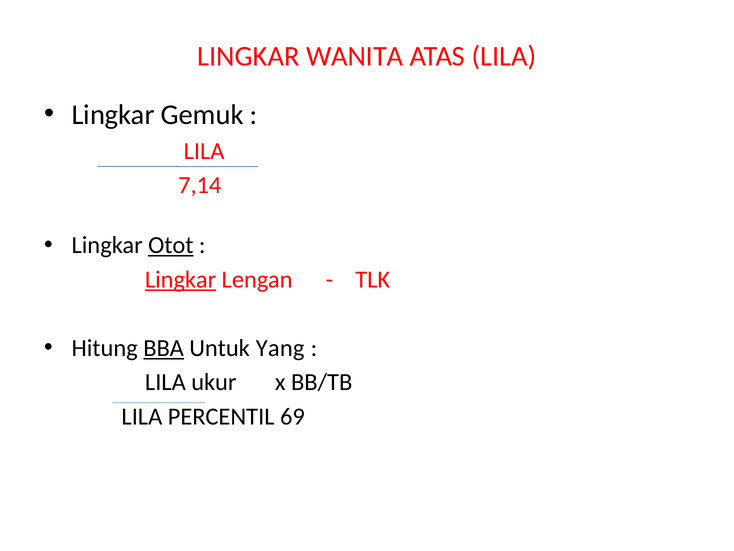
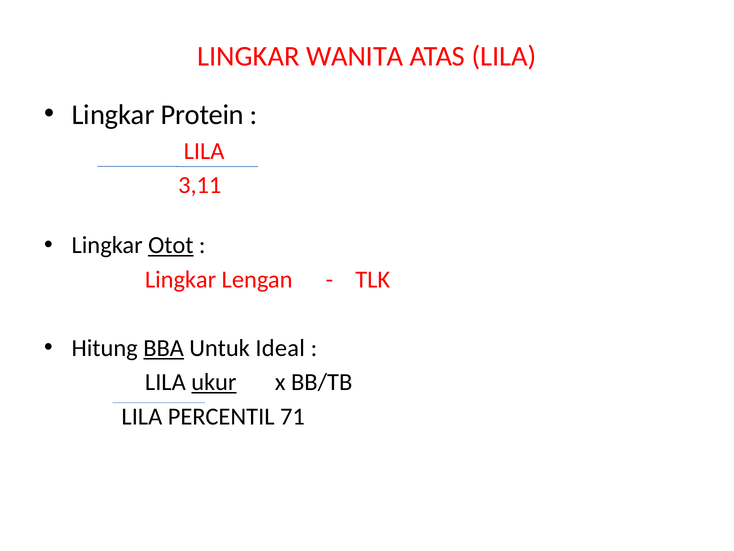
Gemuk: Gemuk -> Protein
7,14: 7,14 -> 3,11
Lingkar at (181, 279) underline: present -> none
Yang: Yang -> Ideal
ukur underline: none -> present
69: 69 -> 71
